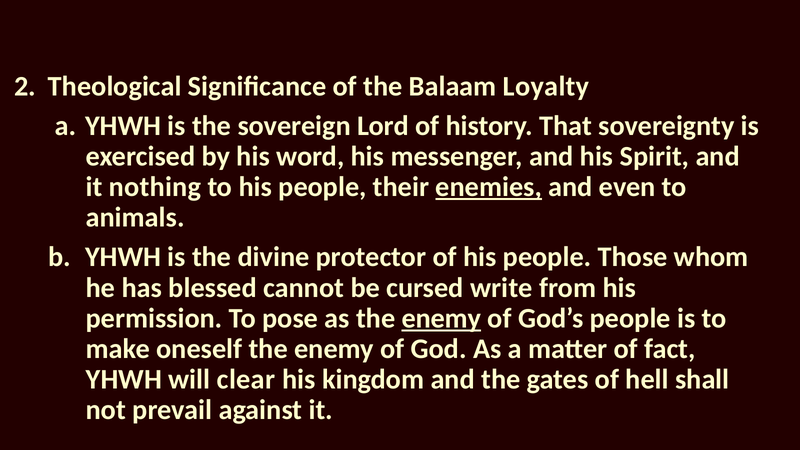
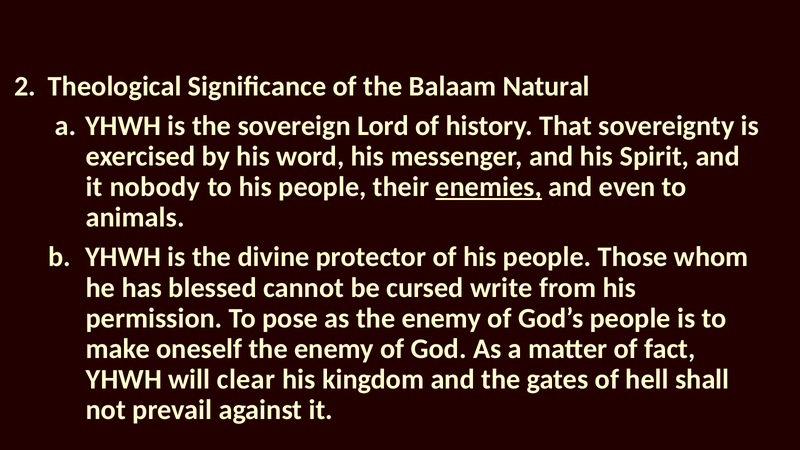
Loyalty: Loyalty -> Natural
nothing: nothing -> nobody
enemy at (441, 318) underline: present -> none
